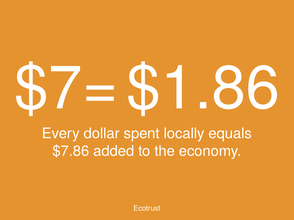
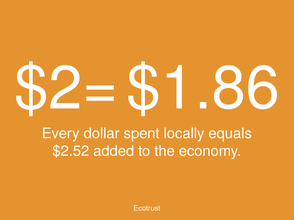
$7=: $7= -> $2=
$7.86: $7.86 -> $2.52
